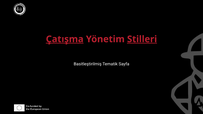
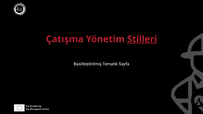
Çatışma underline: present -> none
